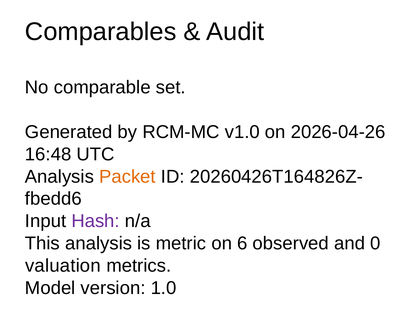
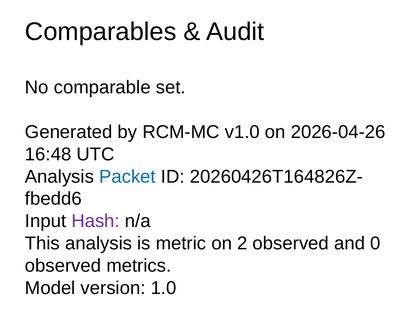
Packet colour: orange -> blue
6: 6 -> 2
valuation at (63, 265): valuation -> observed
